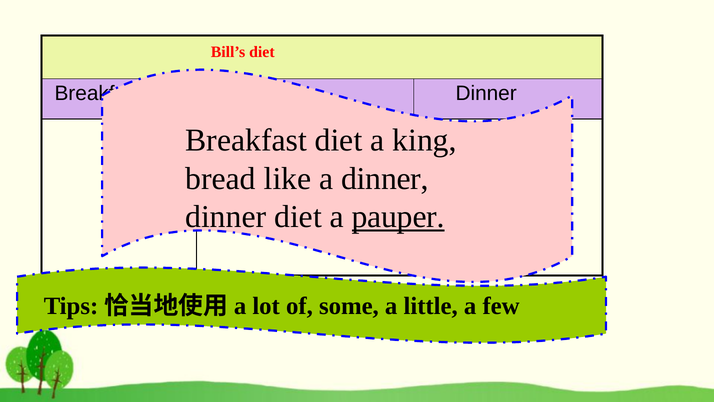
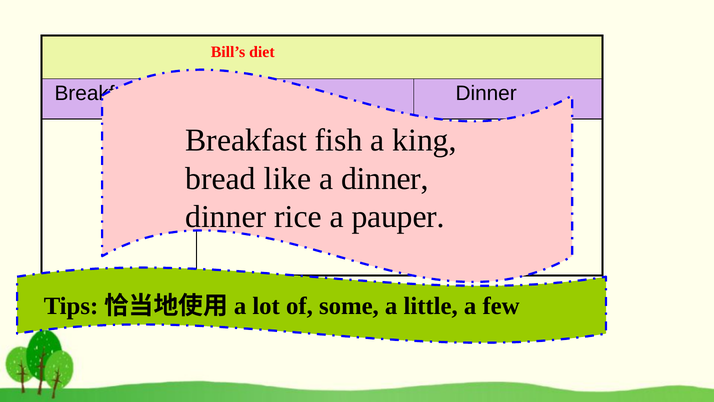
Breakfast diet: diet -> fish
dinner diet: diet -> rice
pauper underline: present -> none
